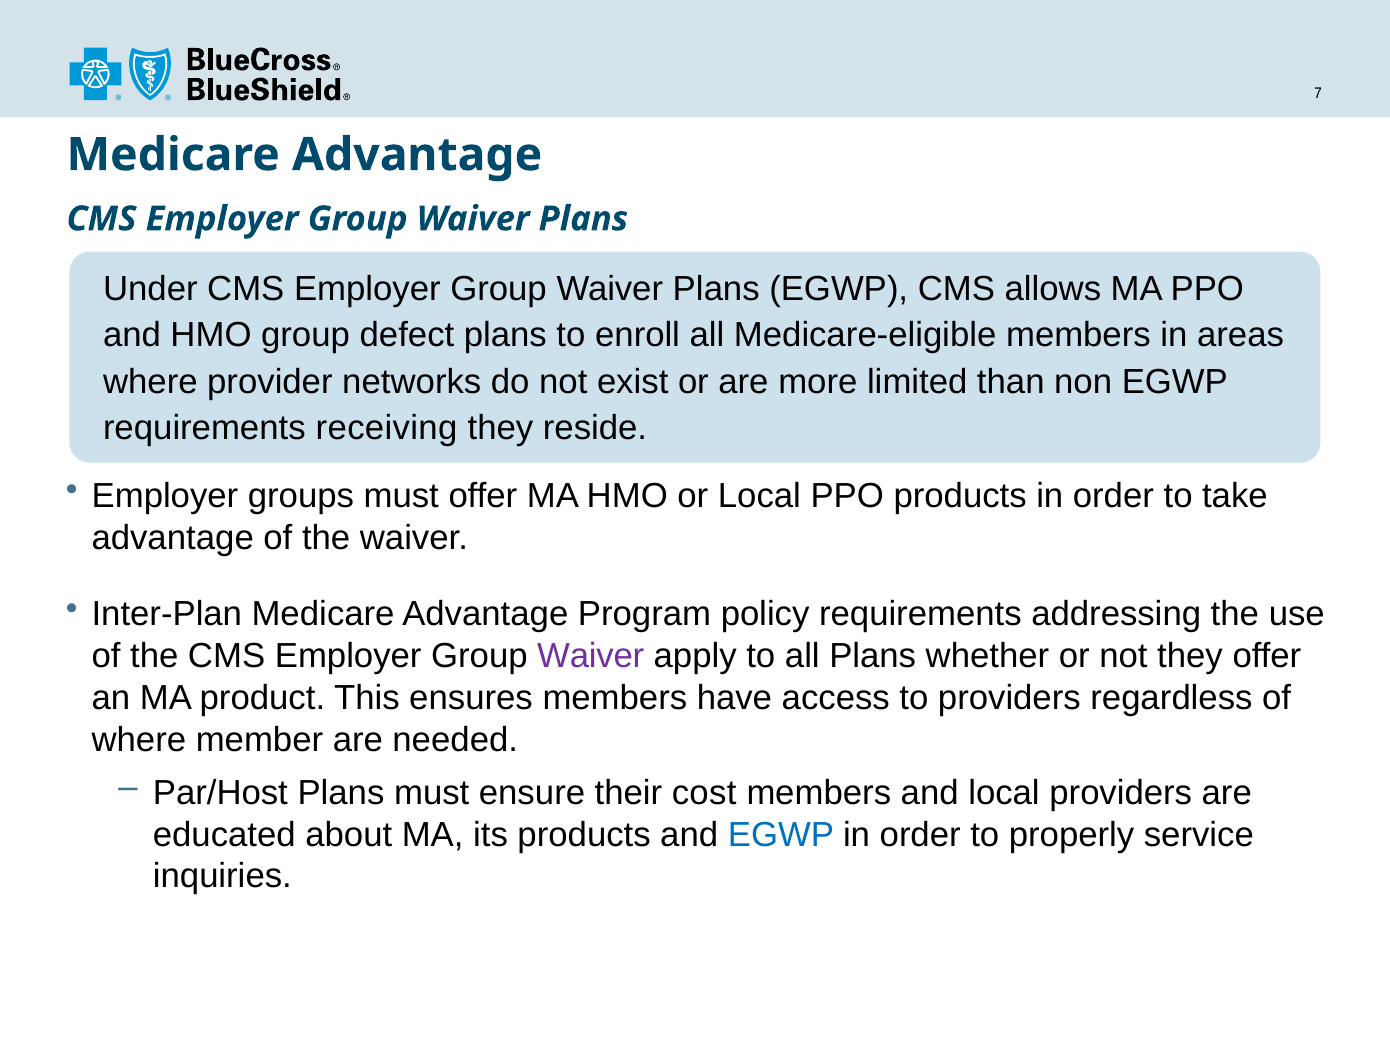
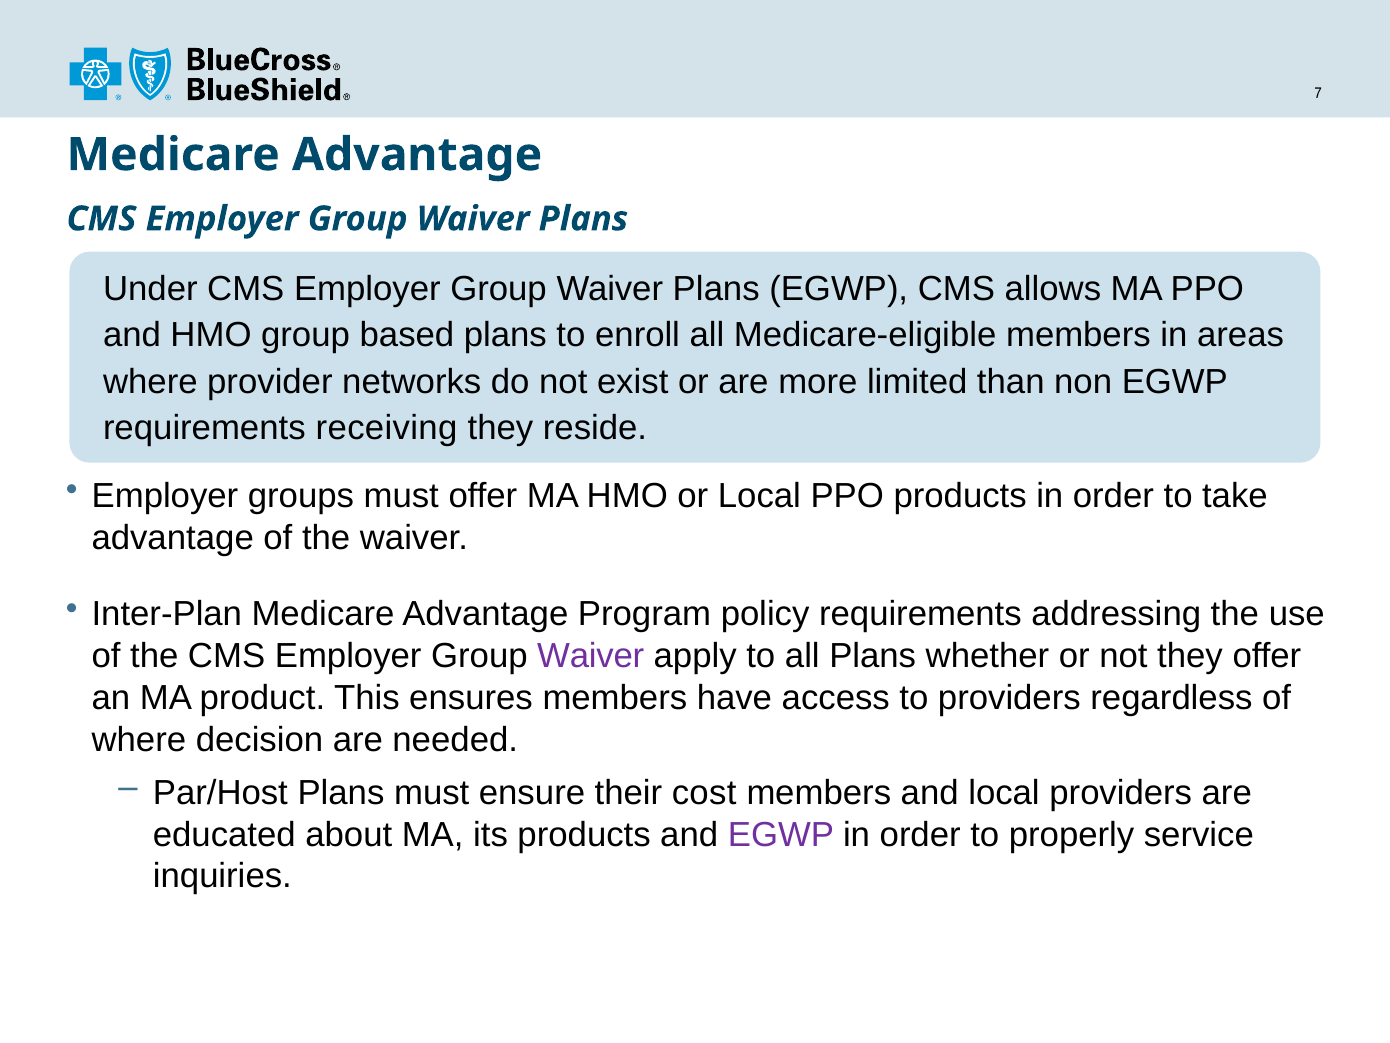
defect: defect -> based
member: member -> decision
EGWP at (781, 834) colour: blue -> purple
